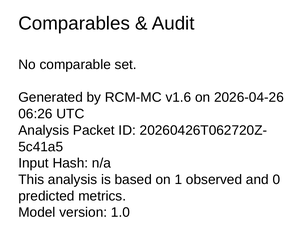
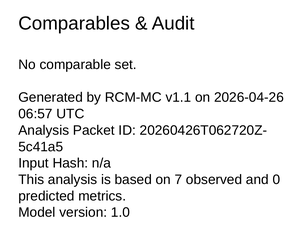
v1.6: v1.6 -> v1.1
06:26: 06:26 -> 06:57
1: 1 -> 7
